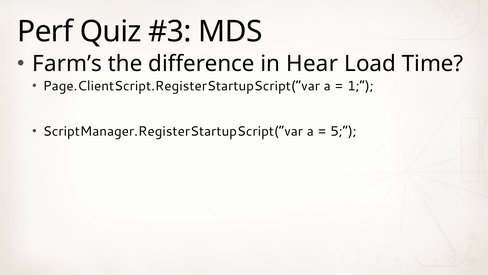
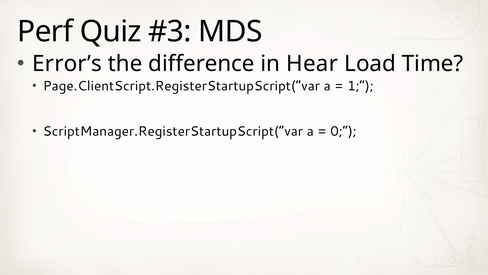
Farm’s: Farm’s -> Error’s
5: 5 -> 0
